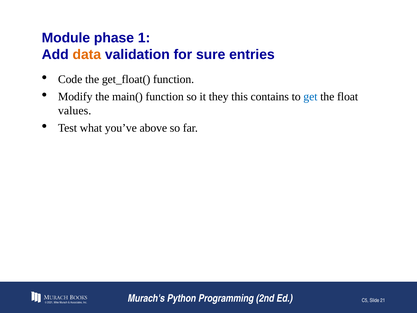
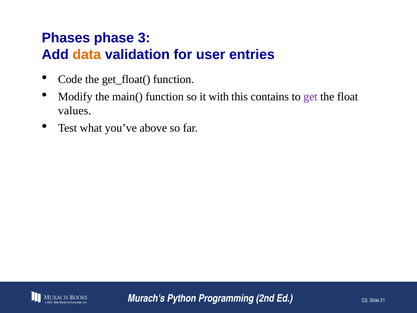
Module: Module -> Phases
1: 1 -> 3
sure: sure -> user
they: they -> with
get colour: blue -> purple
